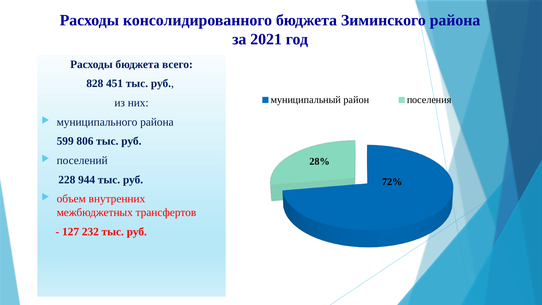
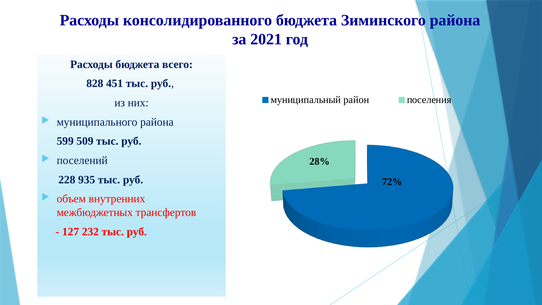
806: 806 -> 509
944: 944 -> 935
